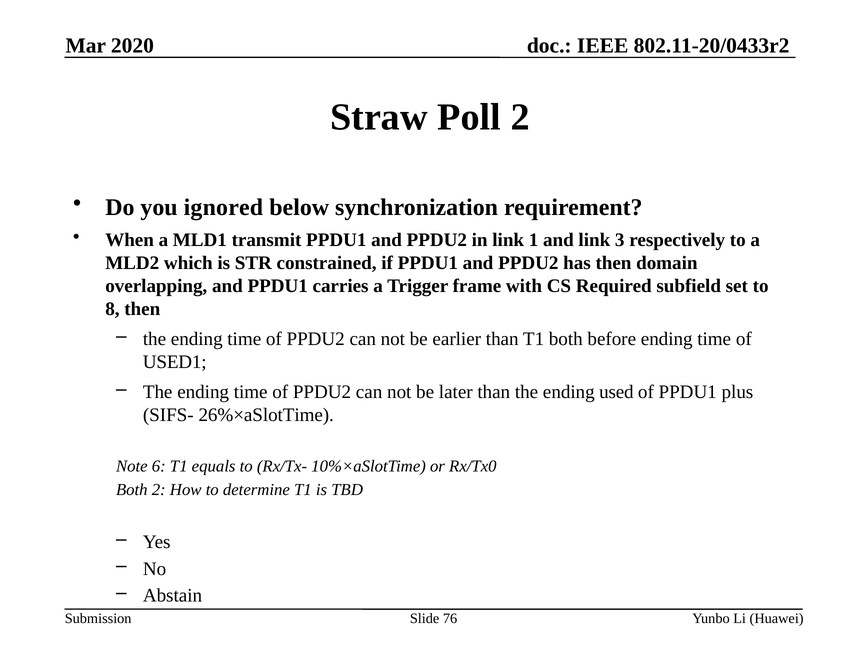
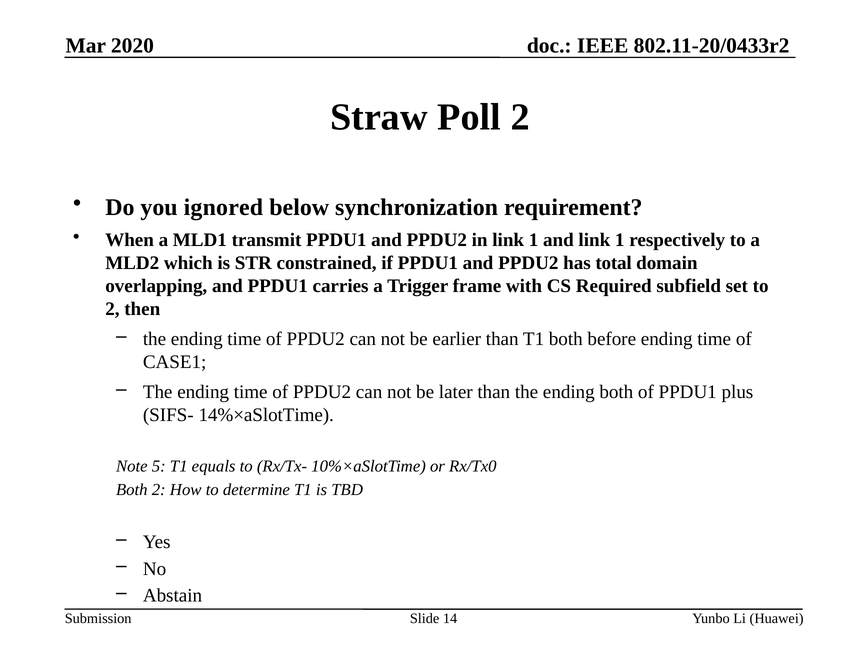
and link 3: 3 -> 1
has then: then -> total
8 at (112, 309): 8 -> 2
USED1: USED1 -> CASE1
ending used: used -> both
26%×aSlotTime: 26%×aSlotTime -> 14%×aSlotTime
6: 6 -> 5
76: 76 -> 14
